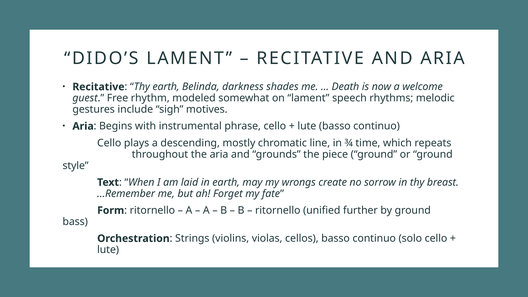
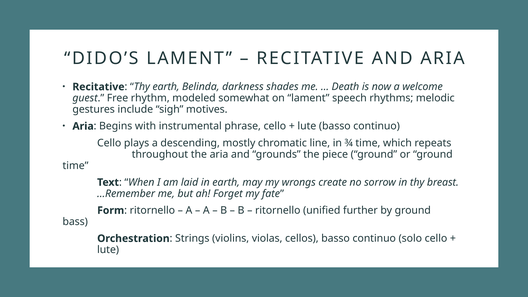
style at (76, 166): style -> time
